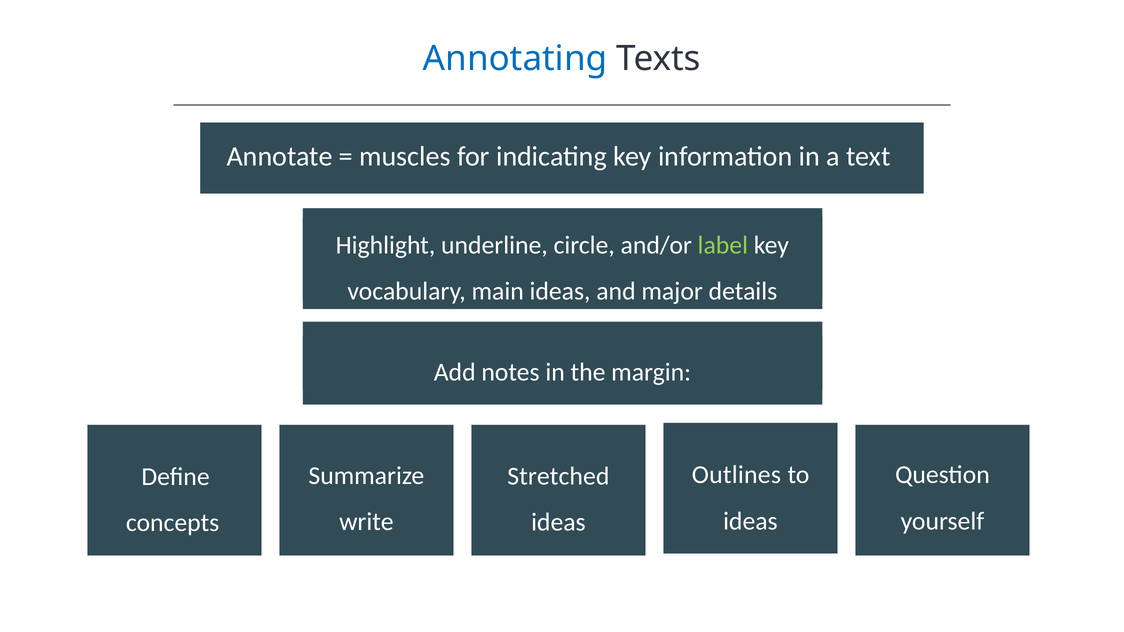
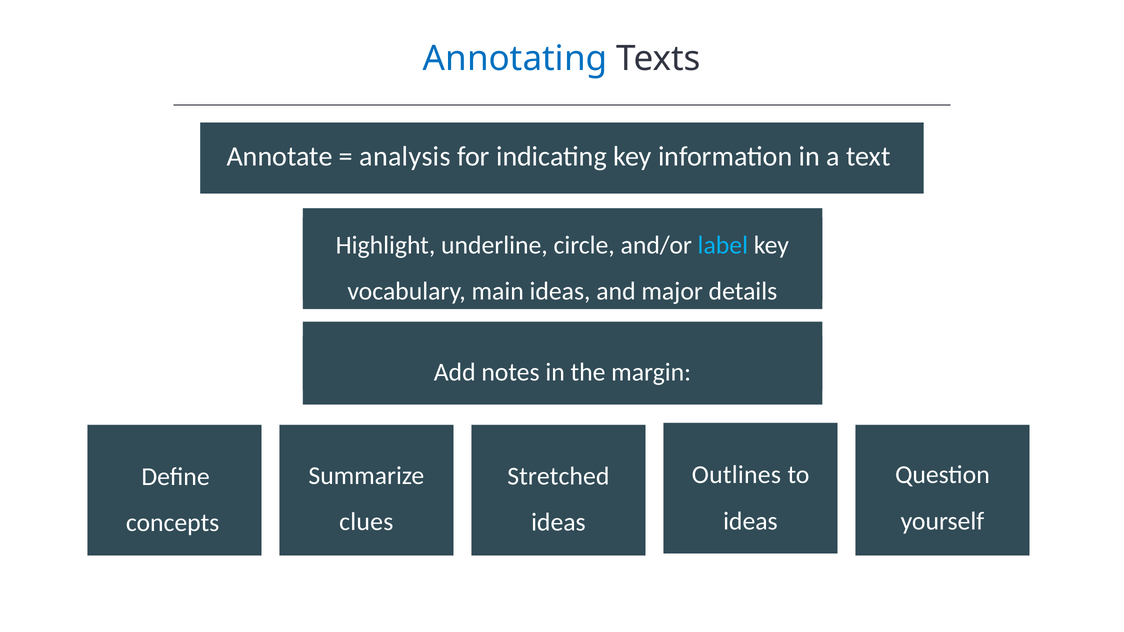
muscles: muscles -> analysis
label colour: light green -> light blue
write: write -> clues
